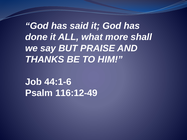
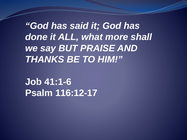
44:1-6: 44:1-6 -> 41:1-6
116:12-49: 116:12-49 -> 116:12-17
